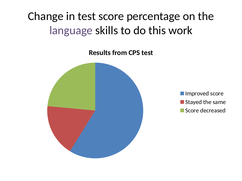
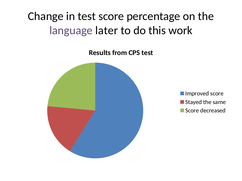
skills: skills -> later
